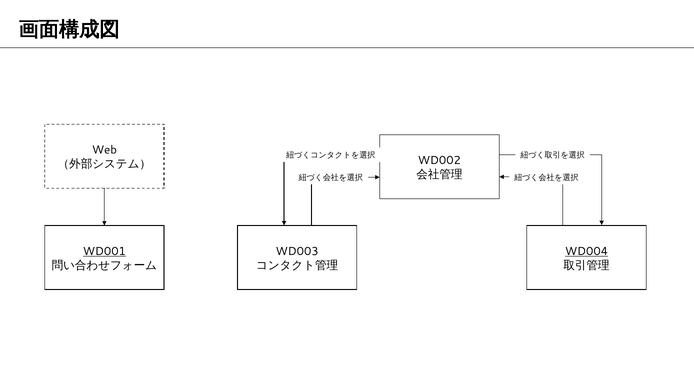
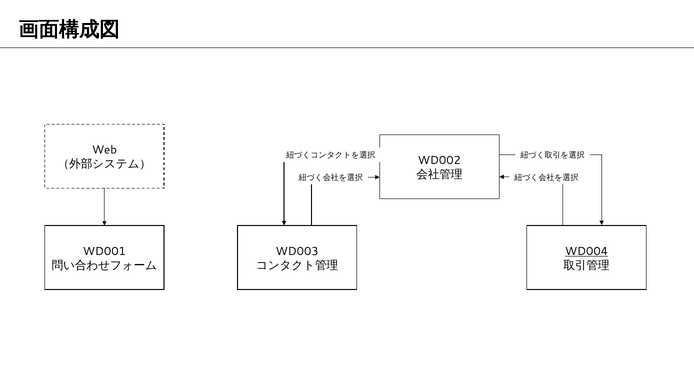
WD001 underline: present -> none
